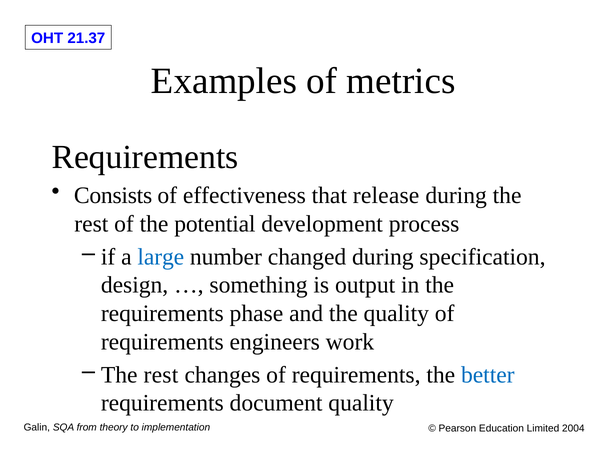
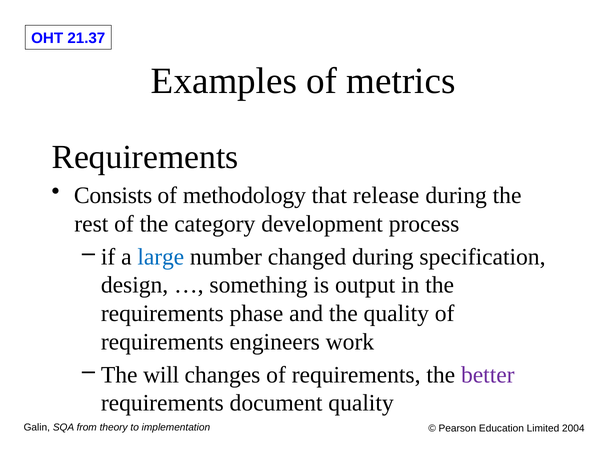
effectiveness: effectiveness -> methodology
potential: potential -> category
rest at (161, 375): rest -> will
better colour: blue -> purple
